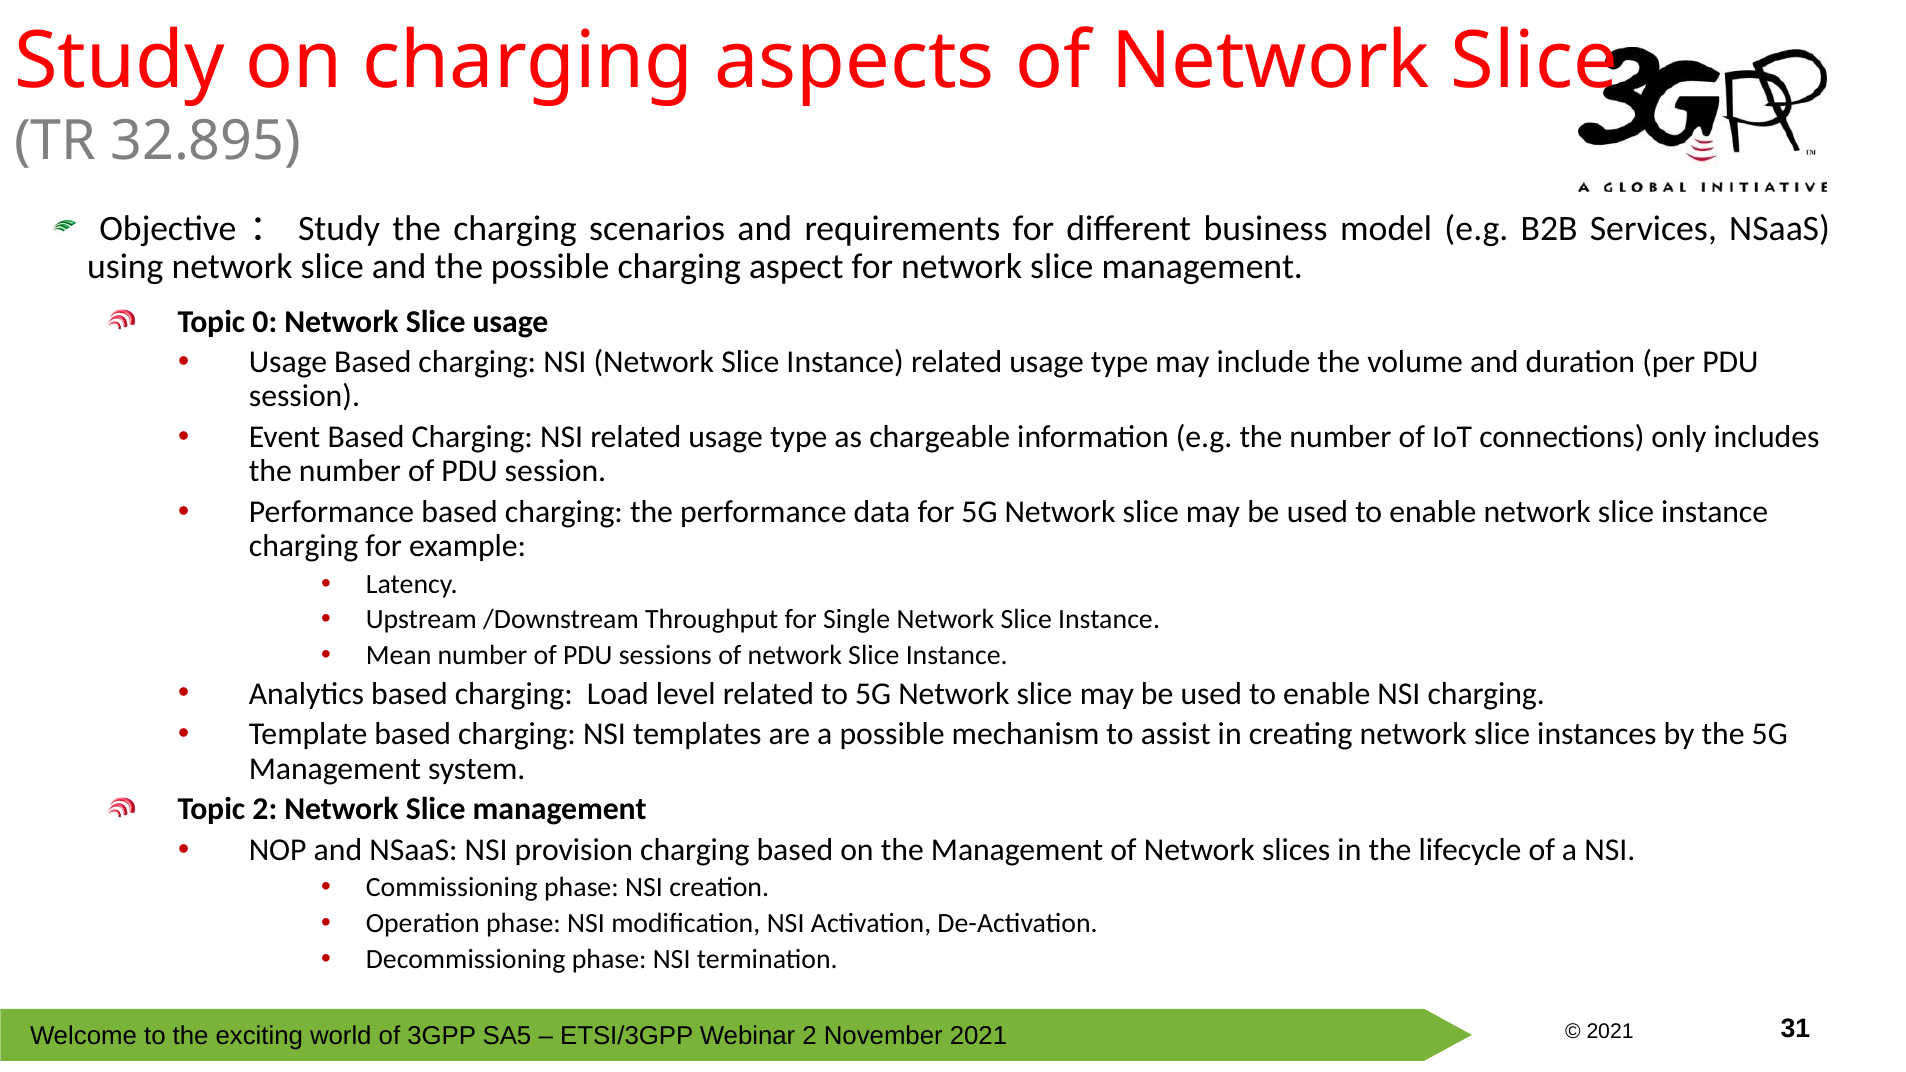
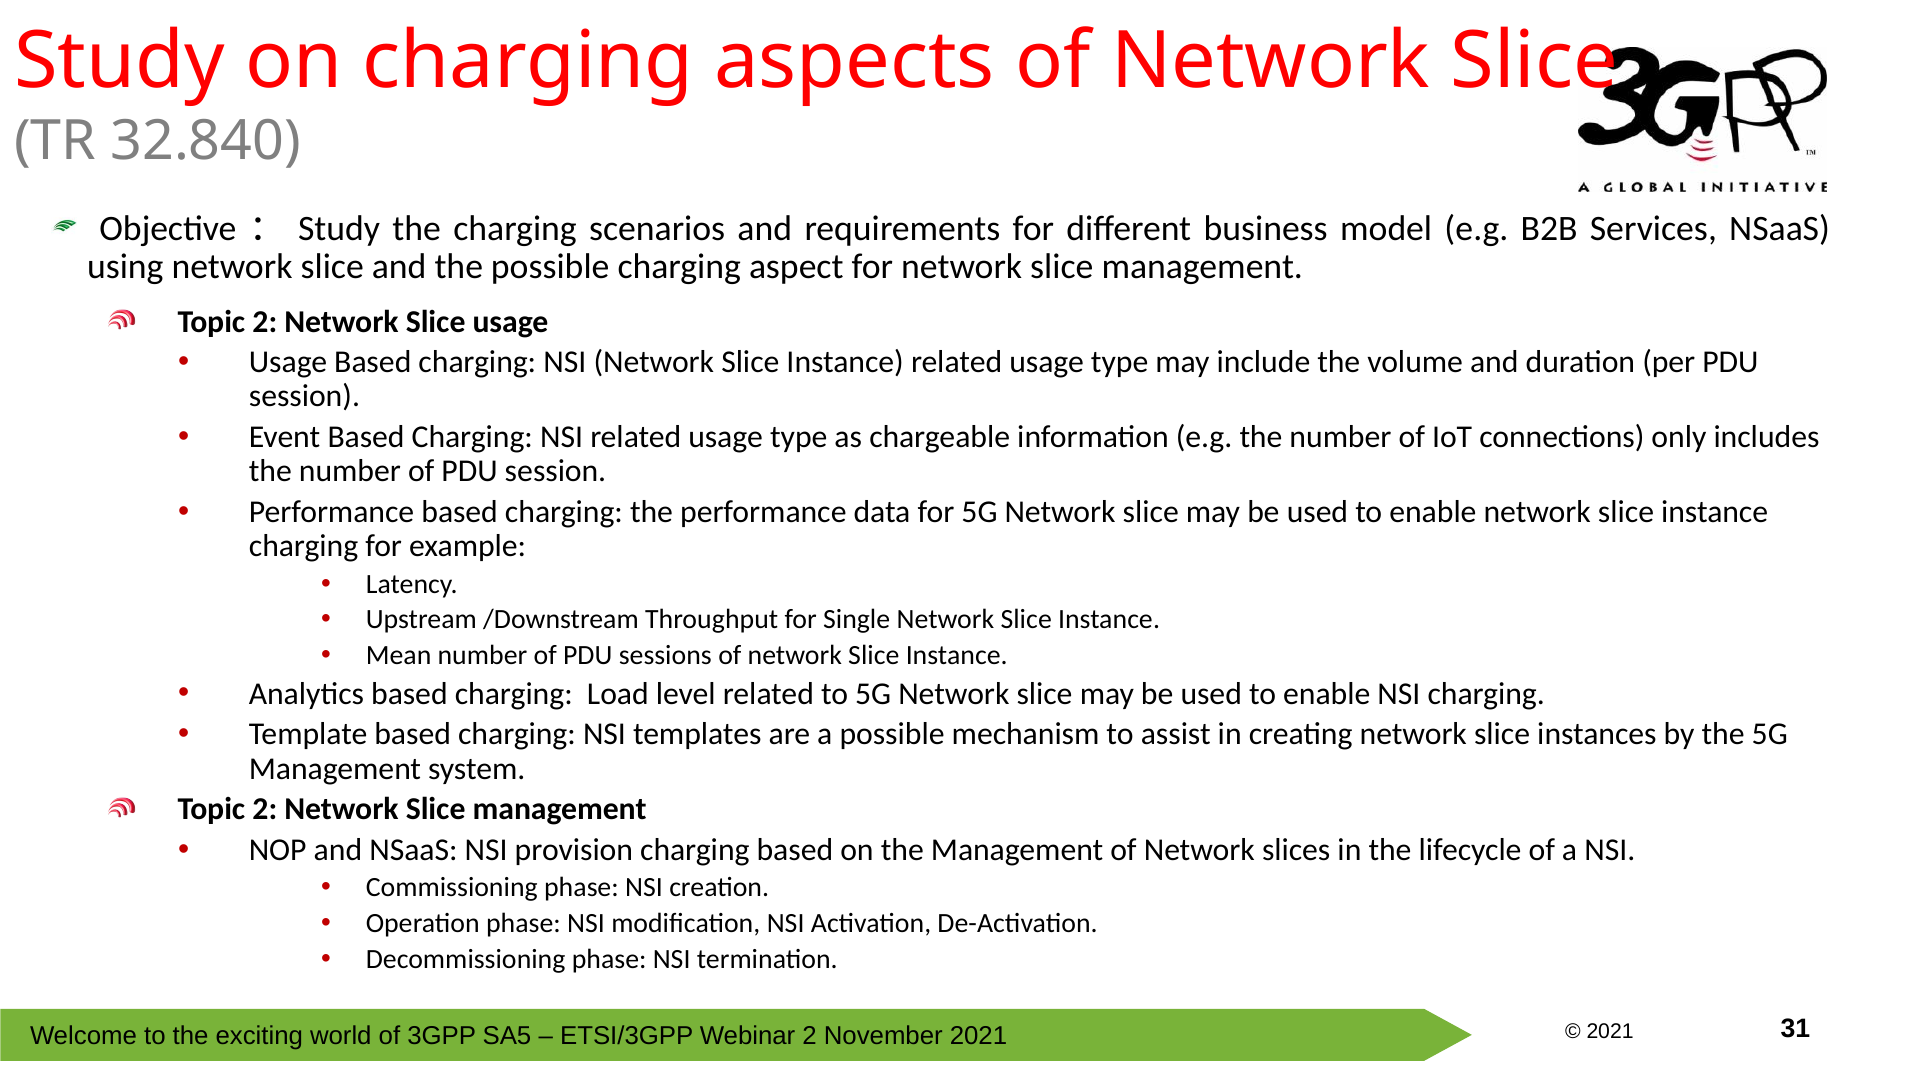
32.895: 32.895 -> 32.840
0 at (265, 322): 0 -> 2
